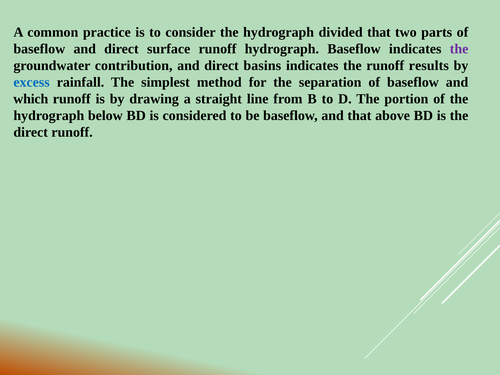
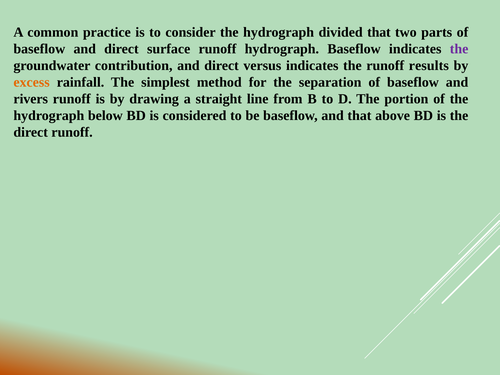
basins: basins -> versus
excess colour: blue -> orange
which: which -> rivers
